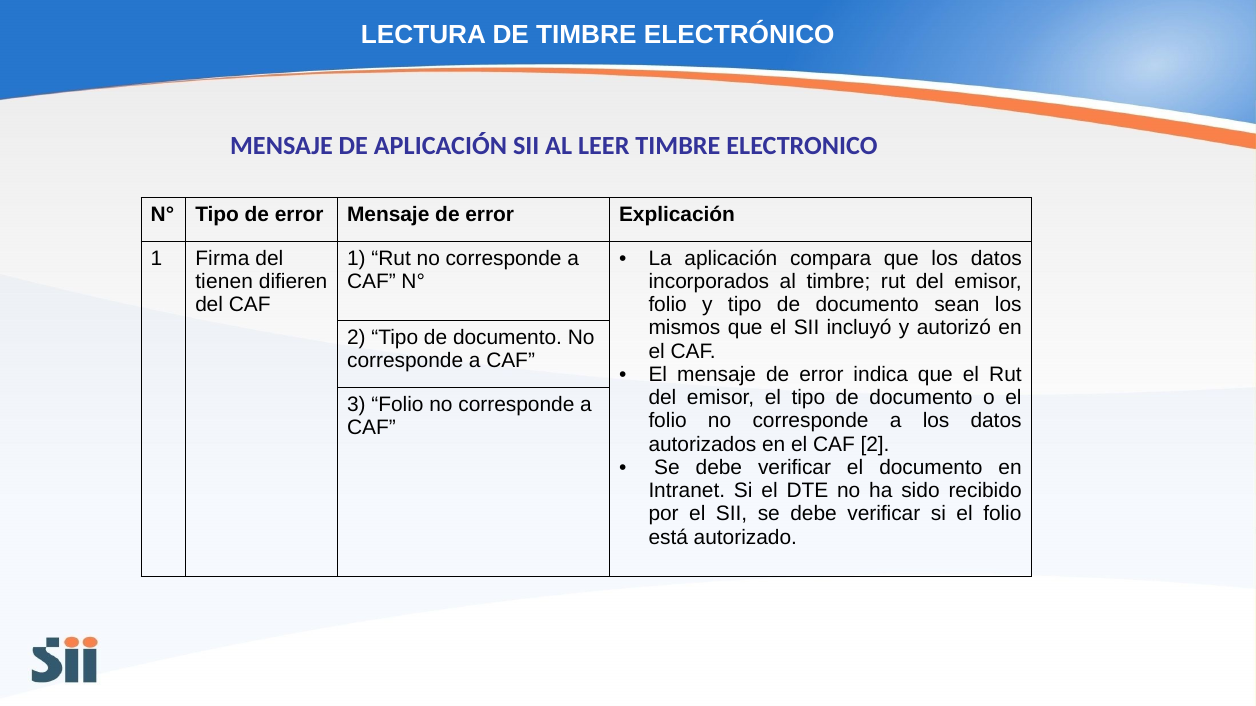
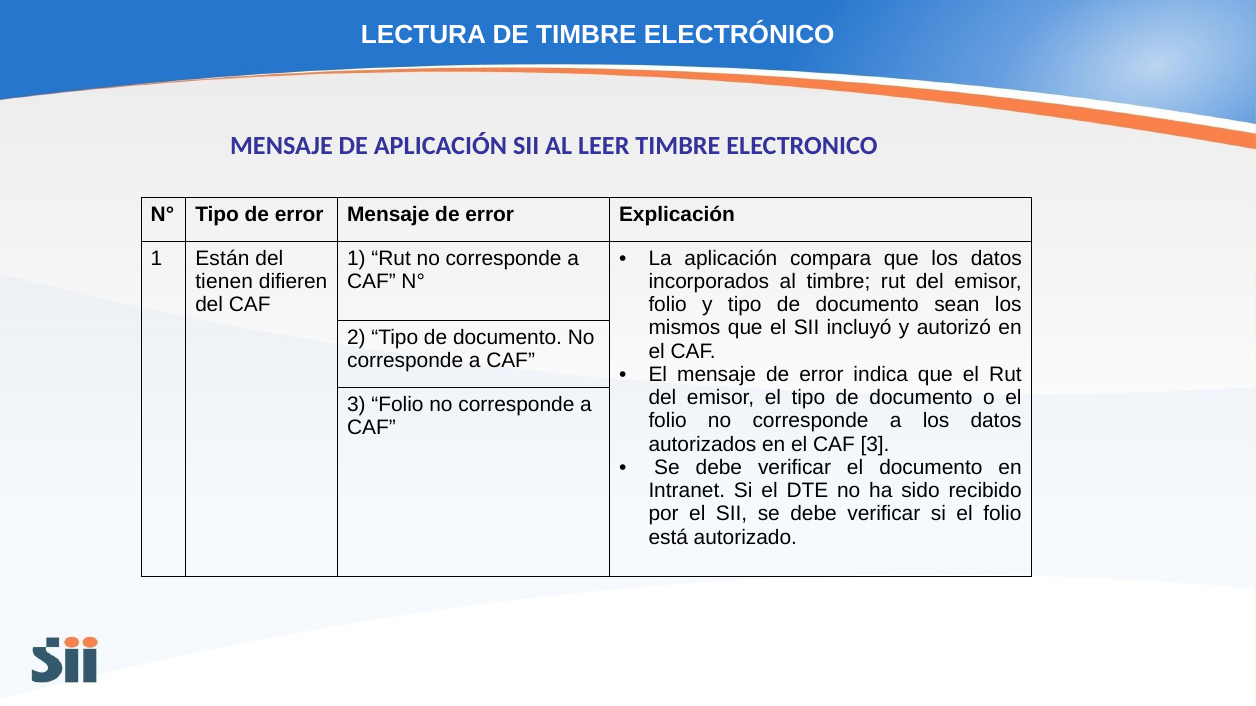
Firma: Firma -> Están
el CAF 2: 2 -> 3
